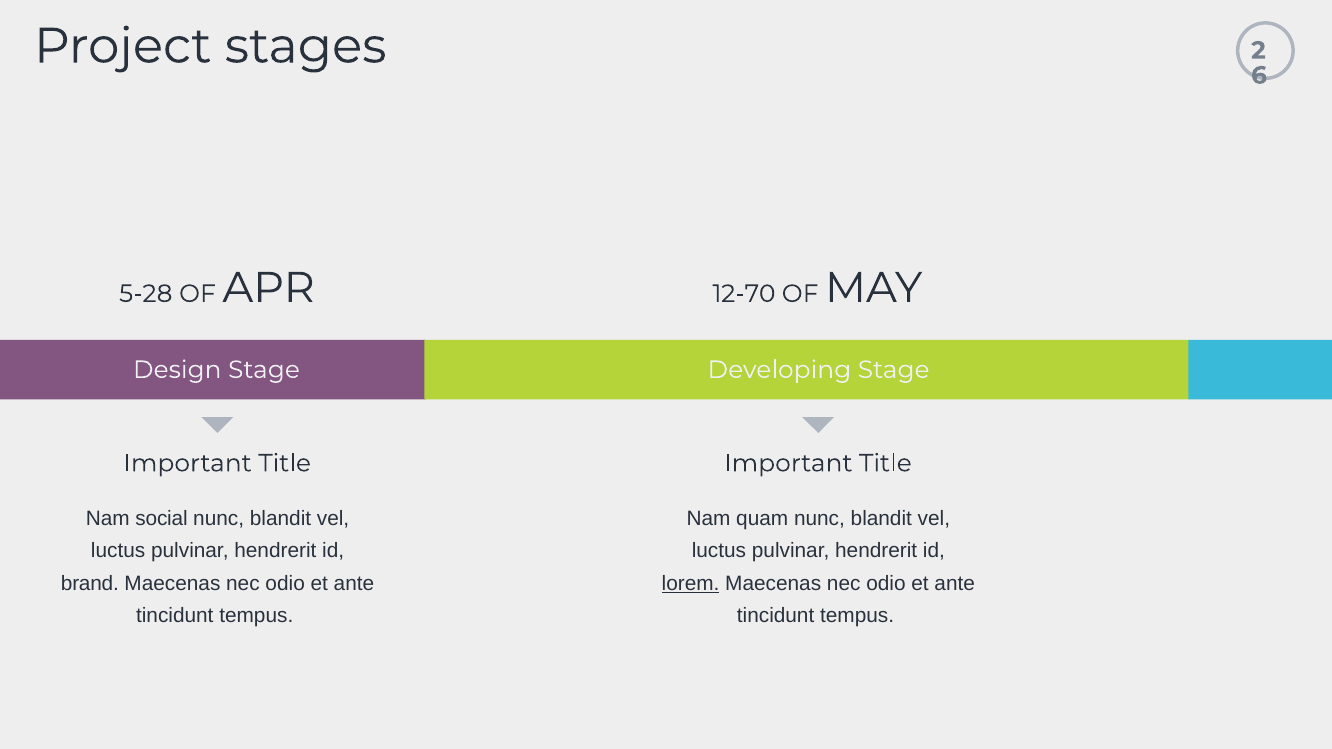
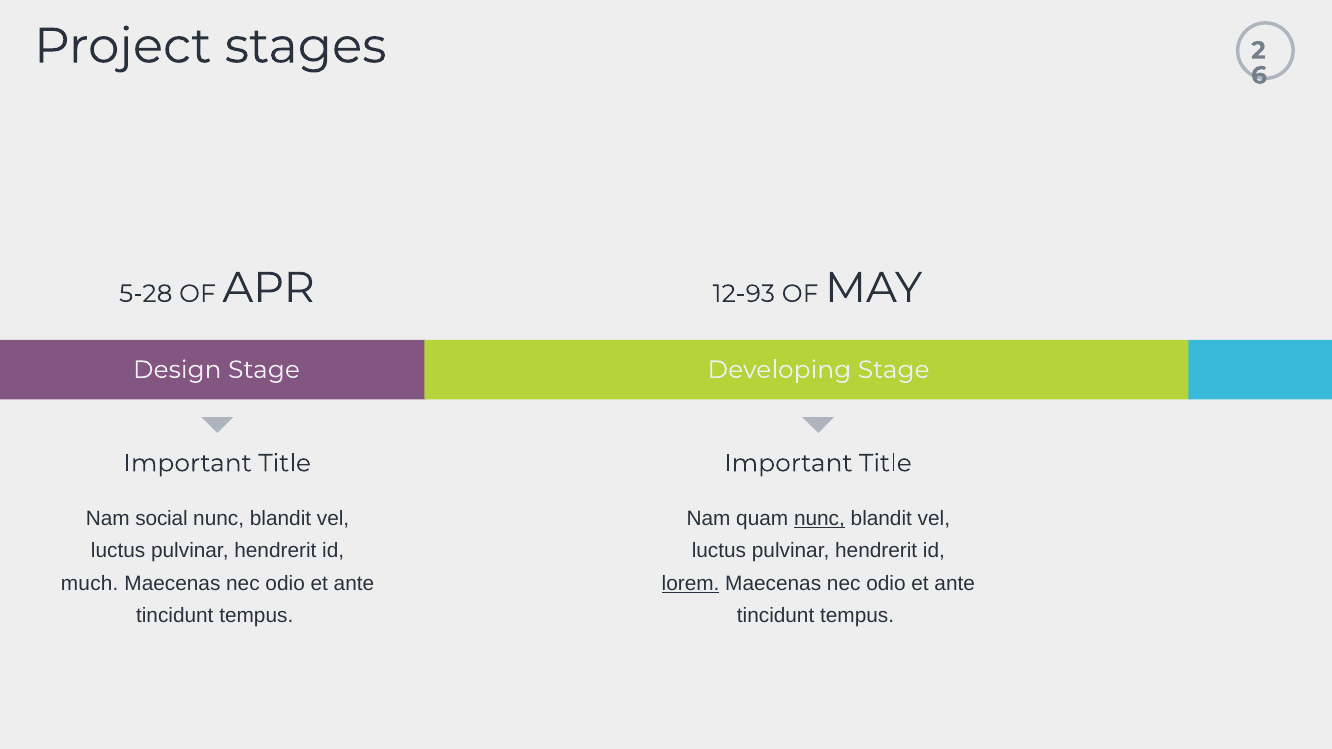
12-70: 12-70 -> 12-93
nunc at (819, 519) underline: none -> present
brand: brand -> much
